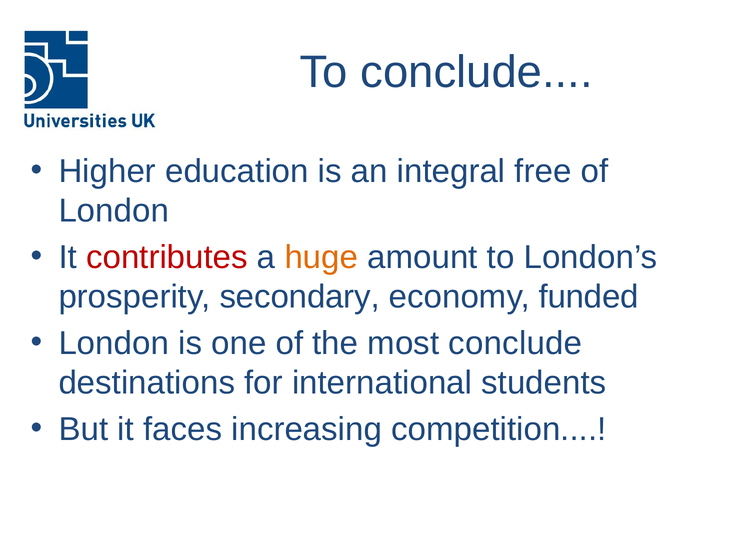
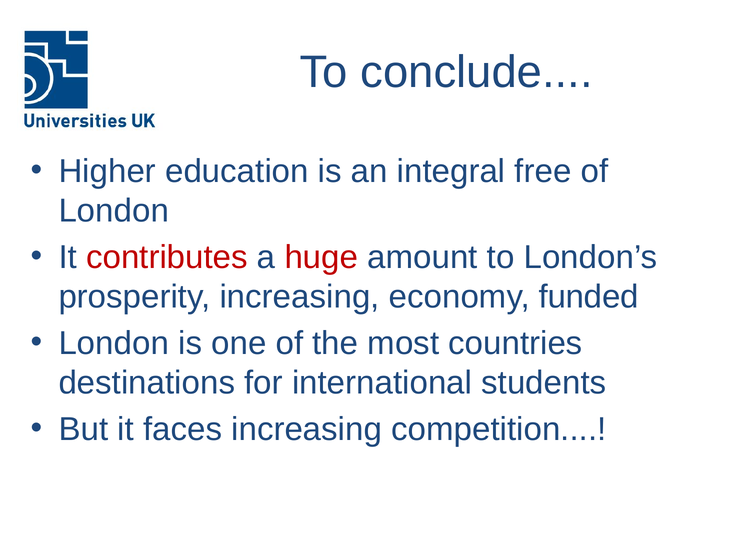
huge colour: orange -> red
prosperity secondary: secondary -> increasing
most conclude: conclude -> countries
